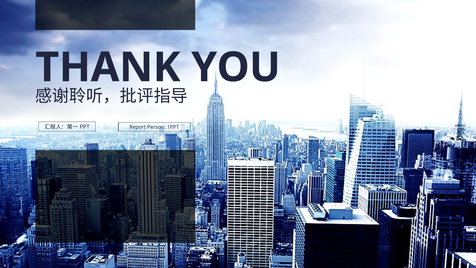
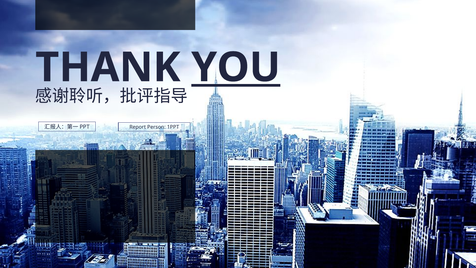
YOU underline: none -> present
